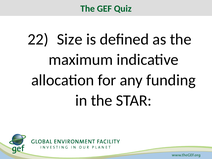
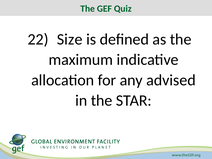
funding: funding -> advised
